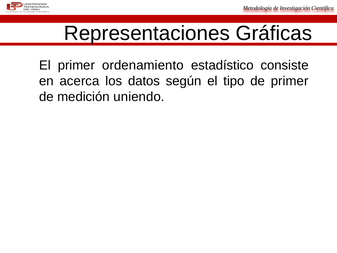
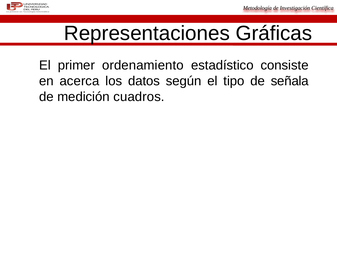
de primer: primer -> señala
uniendo: uniendo -> cuadros
